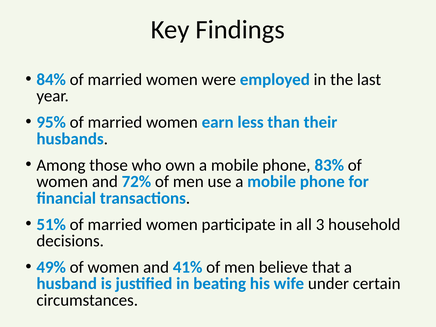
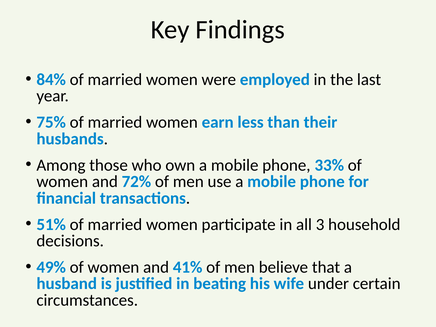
95%: 95% -> 75%
83%: 83% -> 33%
